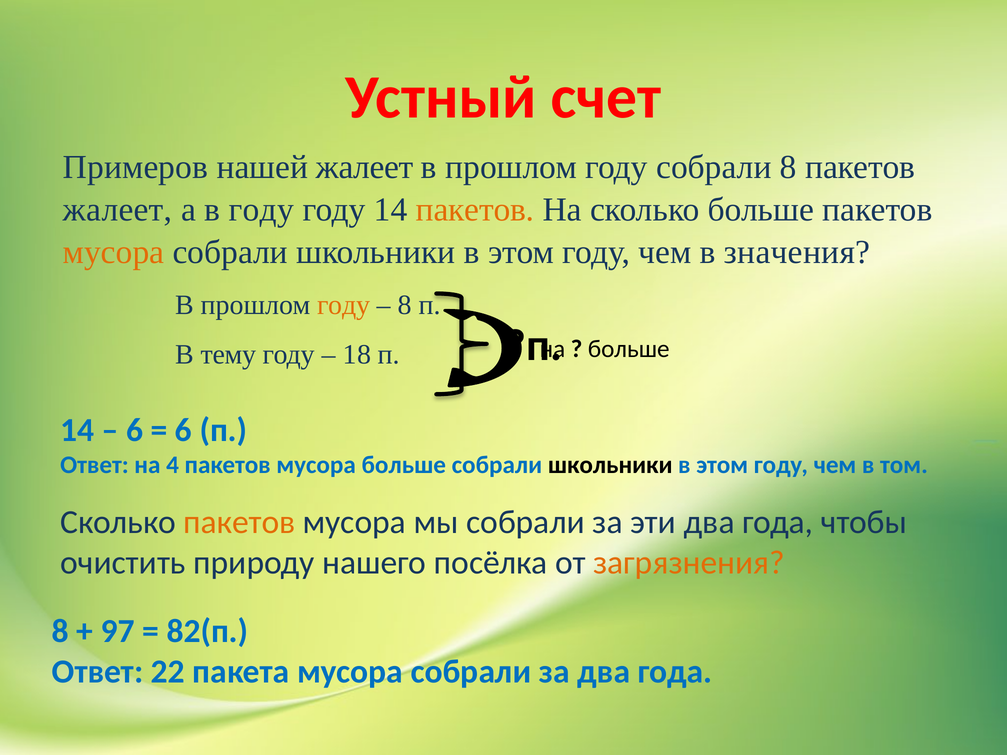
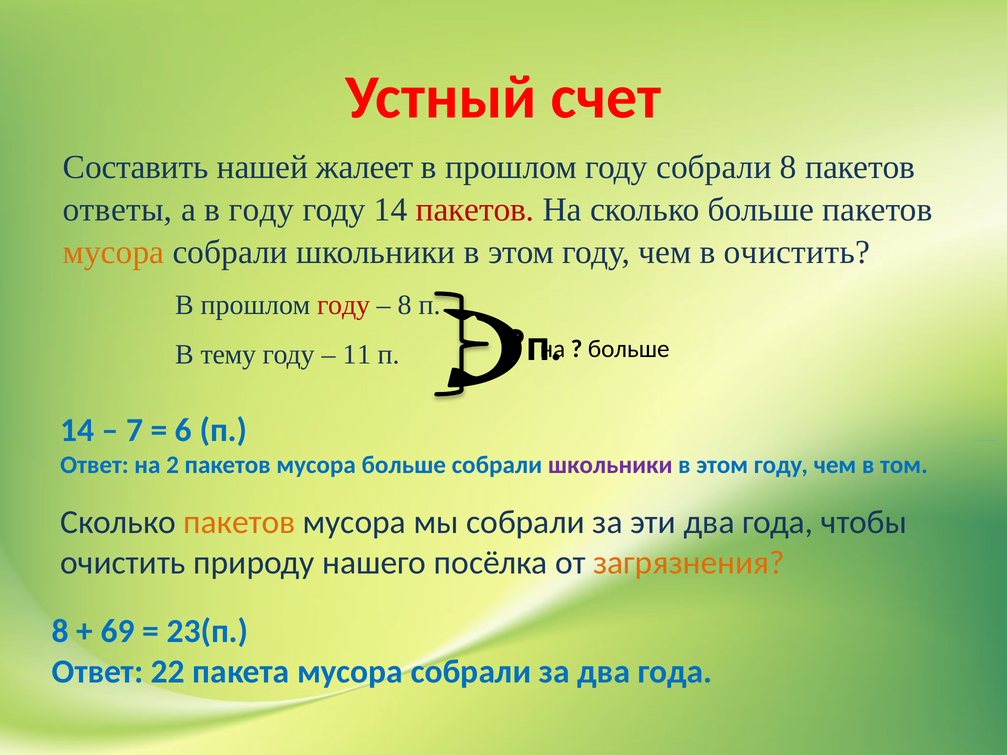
Примеров: Примеров -> Составить
жалеет at (118, 210): жалеет -> ответы
пакетов at (475, 210) colour: orange -> red
в значения: значения -> очистить
году at (344, 305) colour: orange -> red
18: 18 -> 11
6 at (134, 430): 6 -> 7
4: 4 -> 2
школьники at (610, 465) colour: black -> purple
97: 97 -> 69
82(п: 82(п -> 23(п
